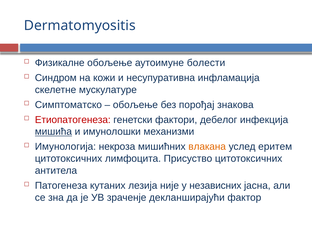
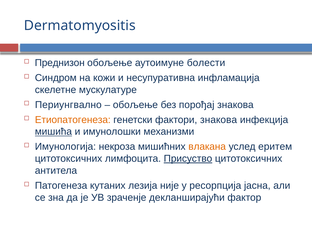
Физикалне: Физикалне -> Преднизон
Симптоматско: Симптоматско -> Периунгвално
Етиопатогенеза colour: red -> orange
фактори дебелог: дебелог -> знакова
Присуство underline: none -> present
независних: независних -> ресорпција
